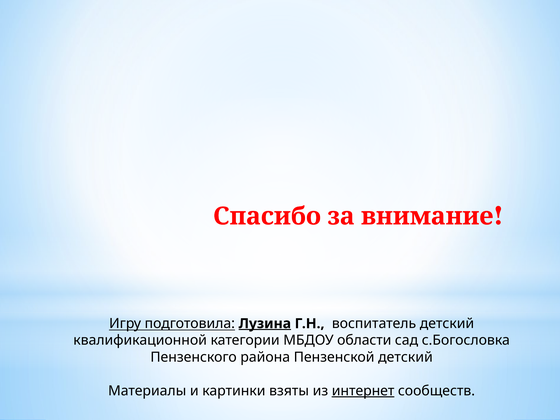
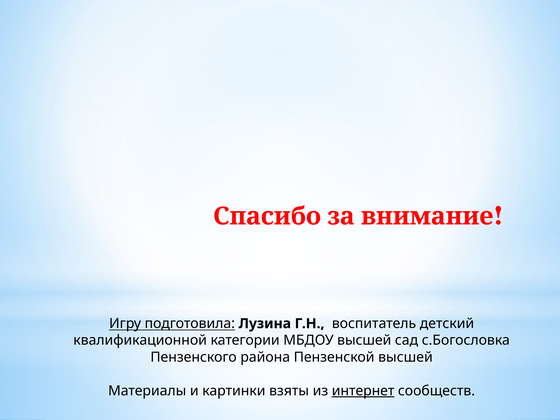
Лузина underline: present -> none
МБДОУ области: области -> высшей
Пензенской детский: детский -> высшей
